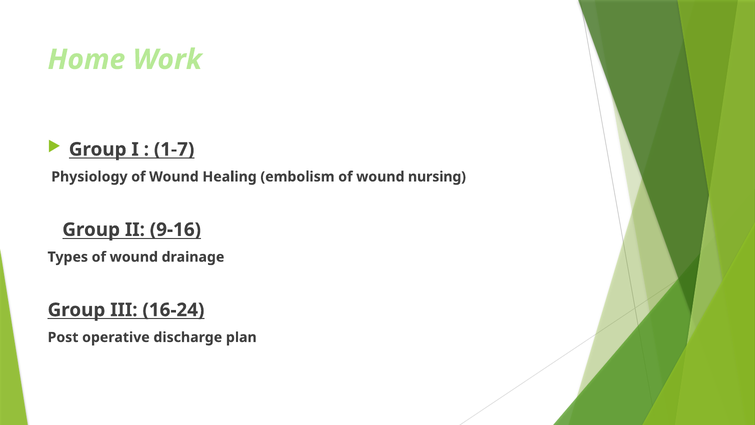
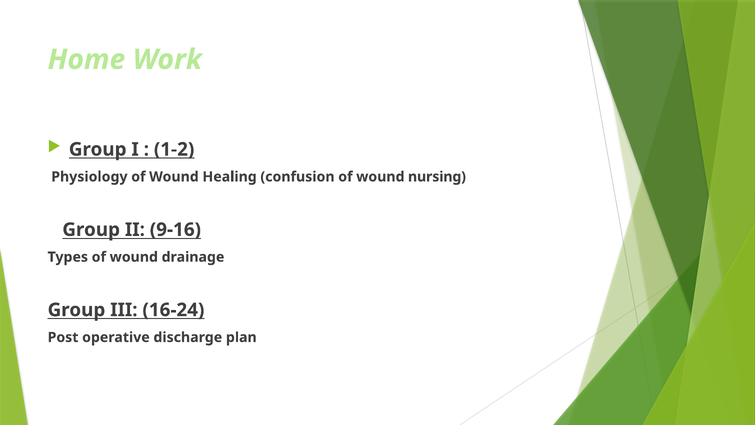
1-7: 1-7 -> 1-2
embolism: embolism -> confusion
